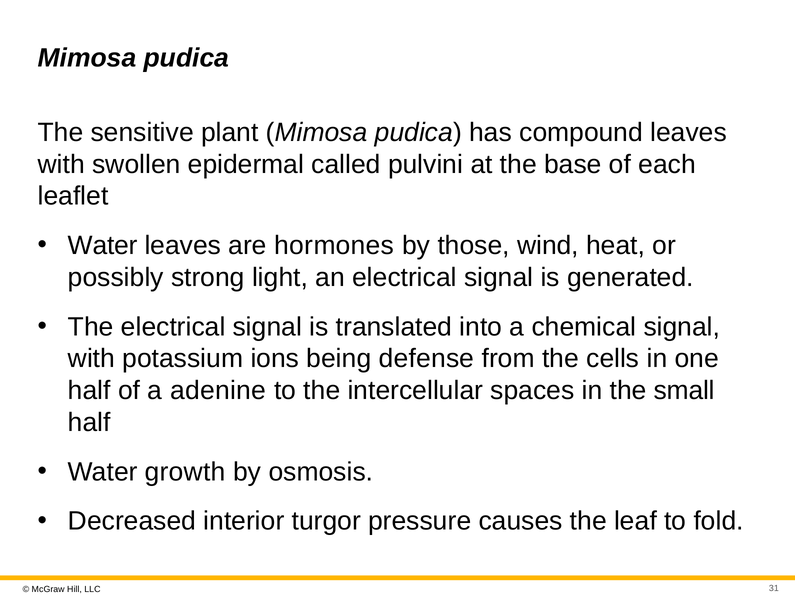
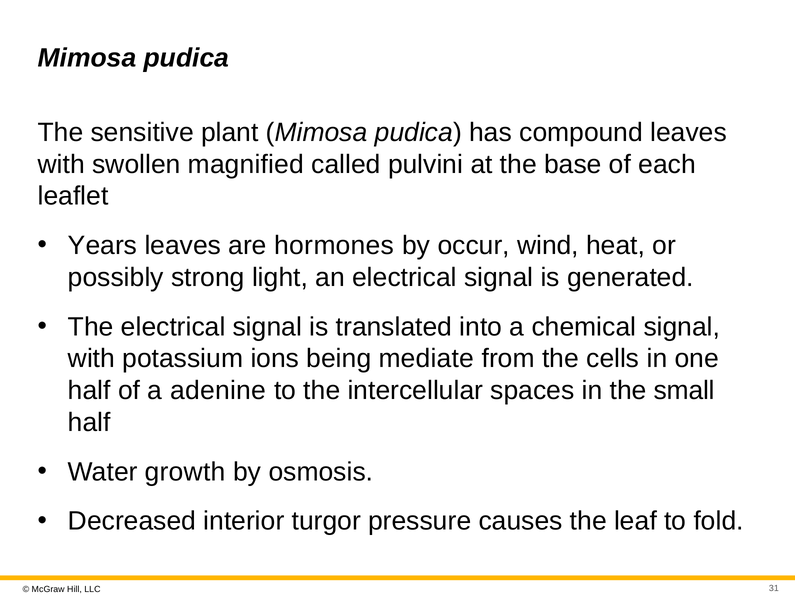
epidermal: epidermal -> magnified
Water at (103, 246): Water -> Years
those: those -> occur
defense: defense -> mediate
